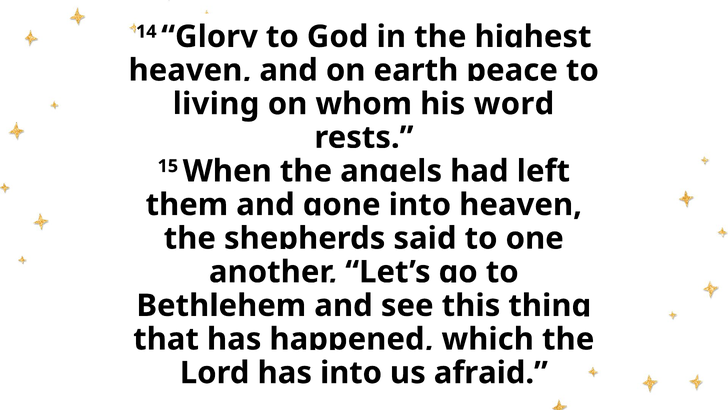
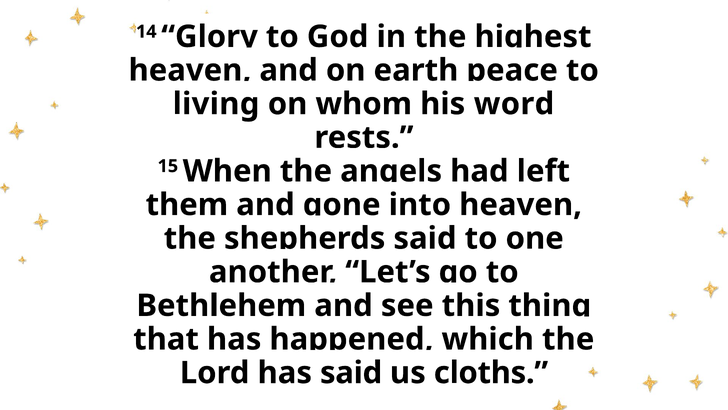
has into: into -> said
afraid: afraid -> cloths
